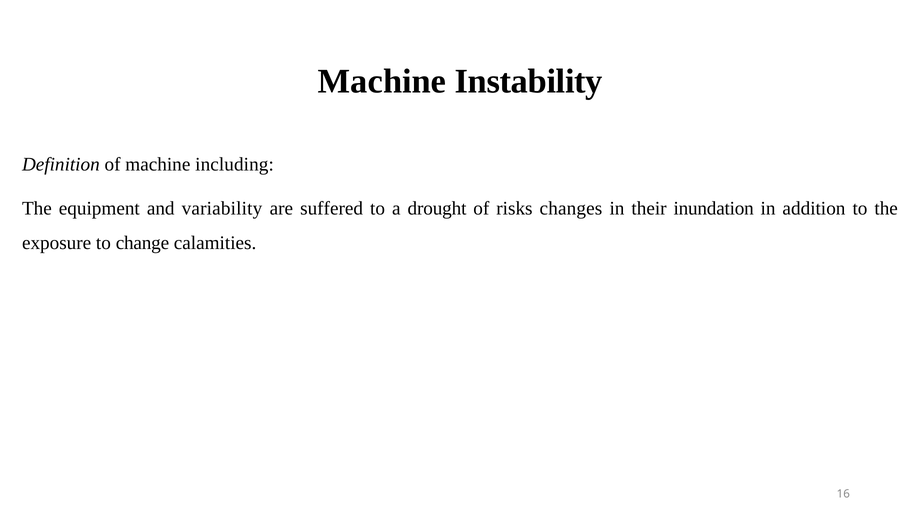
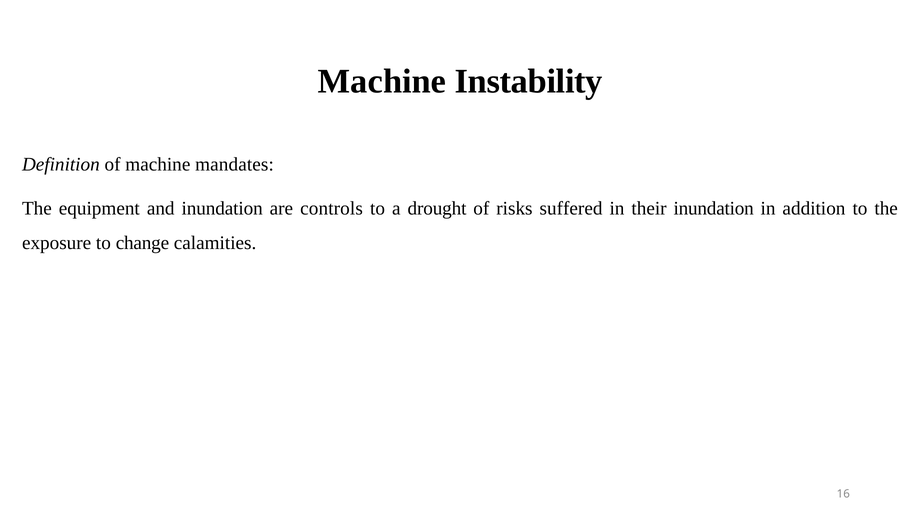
including: including -> mandates
and variability: variability -> inundation
suffered: suffered -> controls
changes: changes -> suffered
